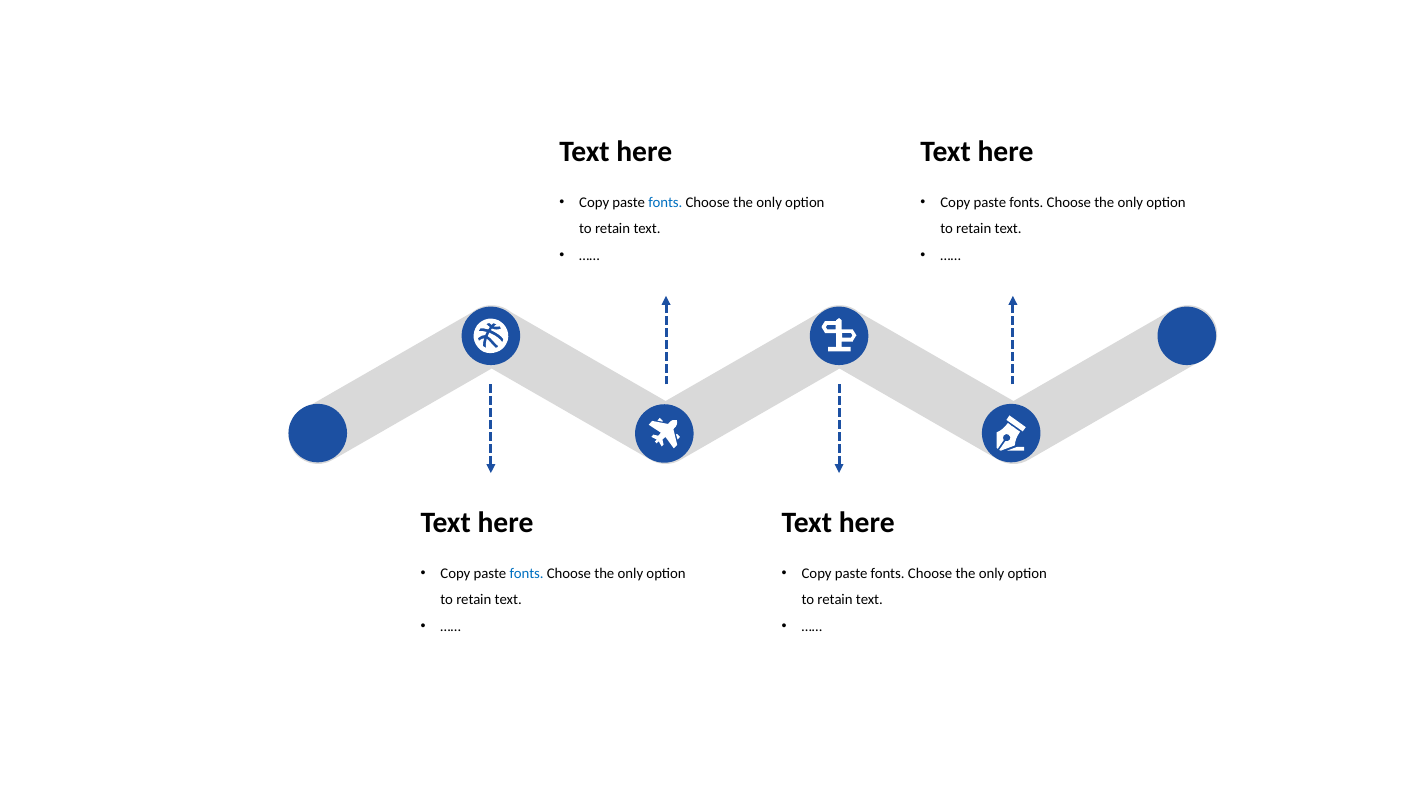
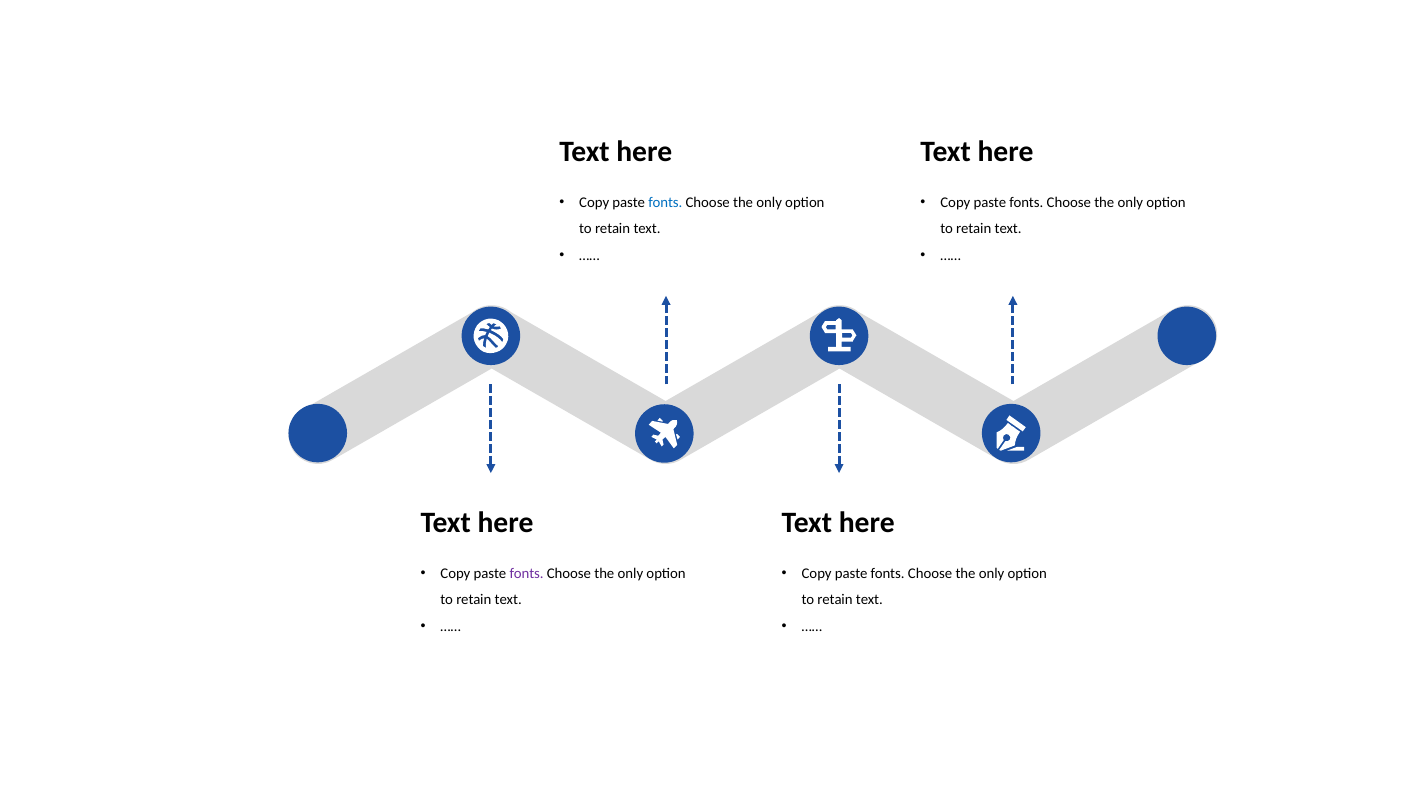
fonts at (527, 574) colour: blue -> purple
